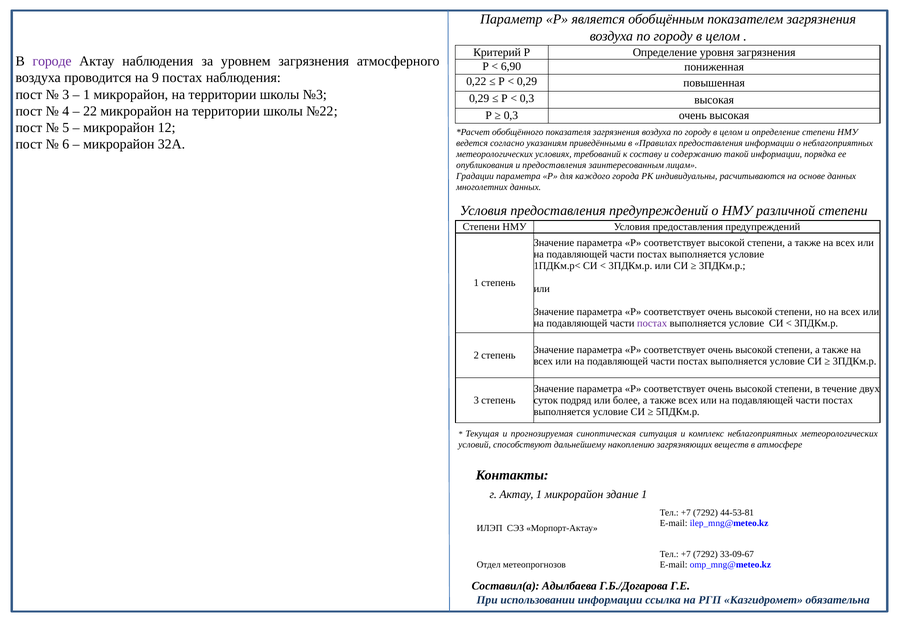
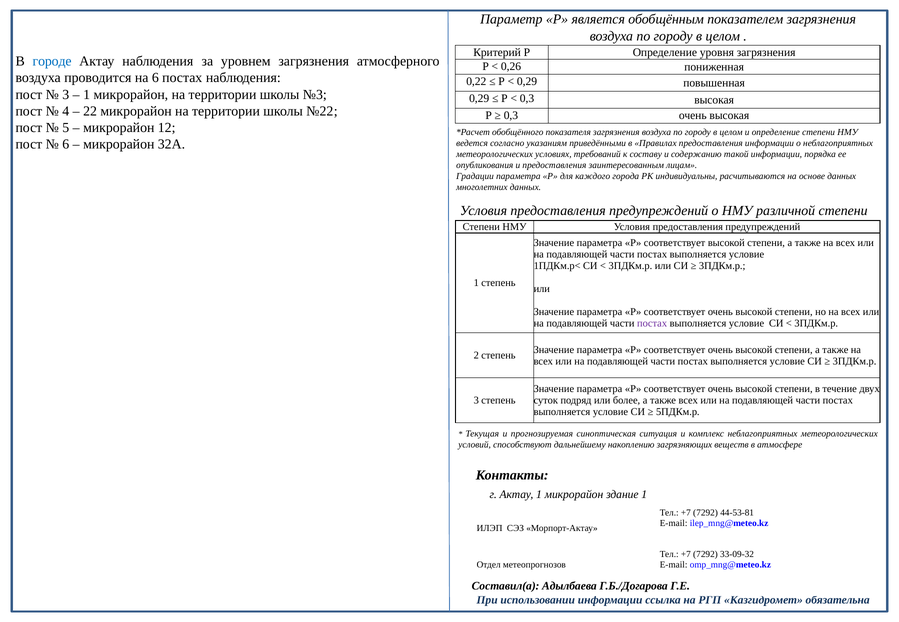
городе colour: purple -> blue
6,90: 6,90 -> 0,26
на 9: 9 -> 6
33-09-67: 33-09-67 -> 33-09-32
